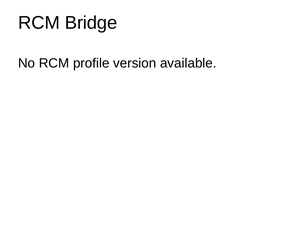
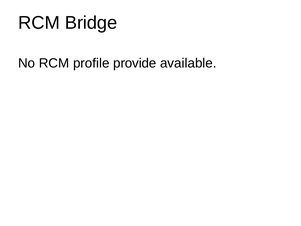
version: version -> provide
